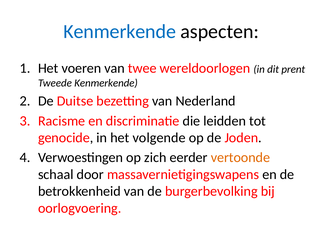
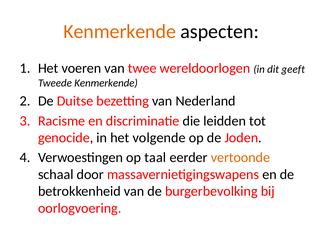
Kenmerkende at (120, 32) colour: blue -> orange
prent: prent -> geeft
zich: zich -> taal
